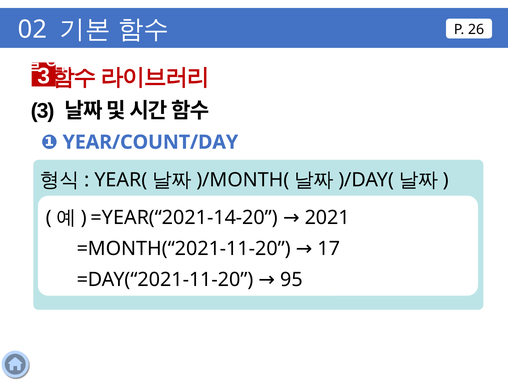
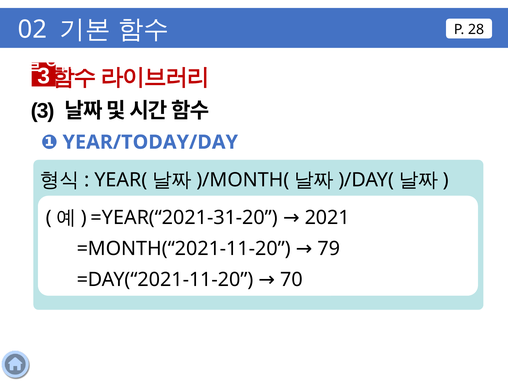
26: 26 -> 28
YEAR/COUNT/DAY: YEAR/COUNT/DAY -> YEAR/TODAY/DAY
=YEAR(“2021-14-20: =YEAR(“2021-14-20 -> =YEAR(“2021-31-20
17: 17 -> 79
95: 95 -> 70
